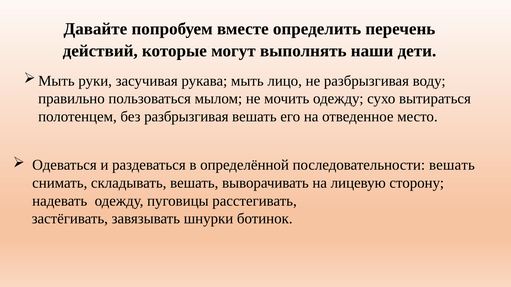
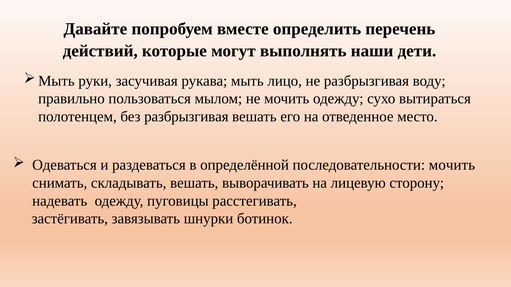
последовательности вешать: вешать -> мочить
